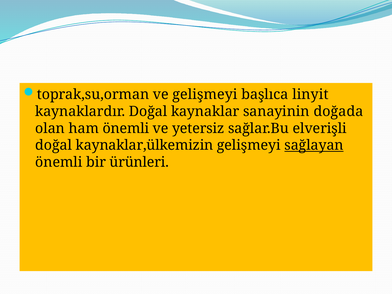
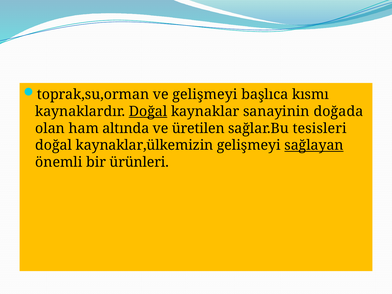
linyit: linyit -> kısmı
Doğal at (148, 111) underline: none -> present
ham önemli: önemli -> altında
yetersiz: yetersiz -> üretilen
elverişli: elverişli -> tesisleri
